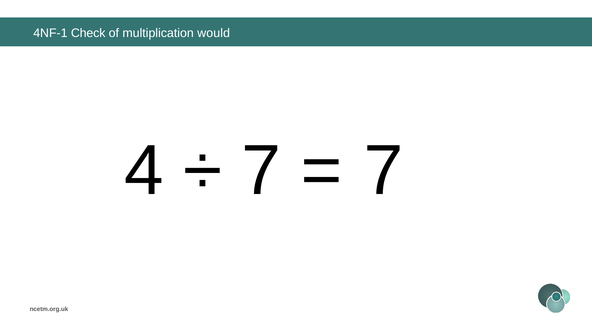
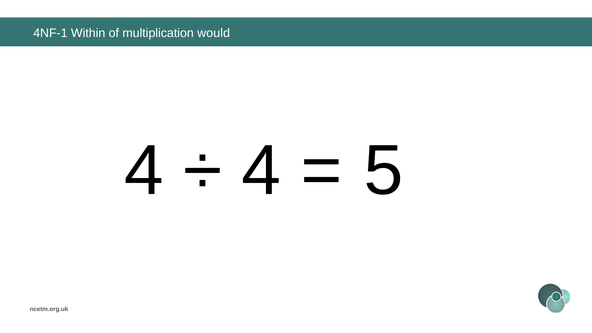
Check: Check -> Within
7 at (261, 171): 7 -> 4
7 at (383, 171): 7 -> 5
